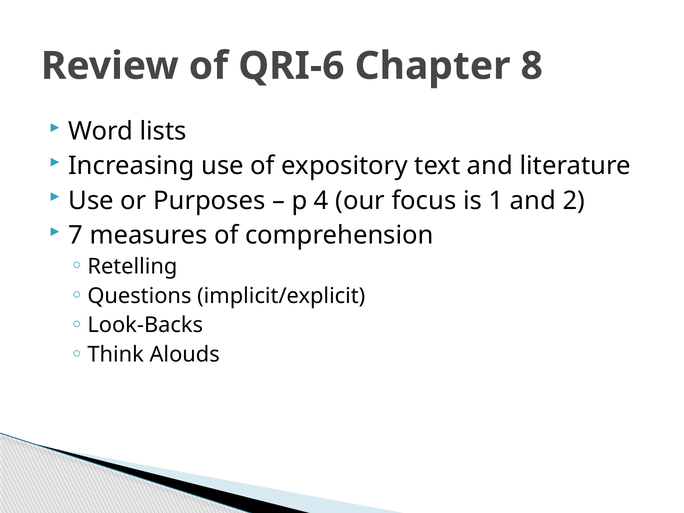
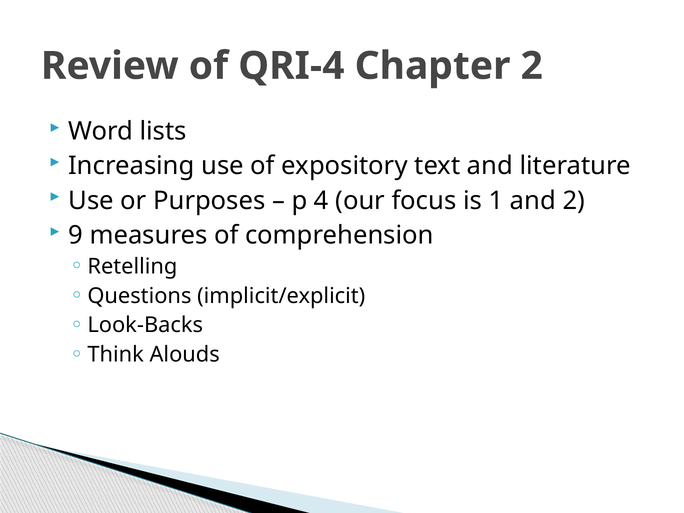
QRI-6: QRI-6 -> QRI-4
Chapter 8: 8 -> 2
7: 7 -> 9
